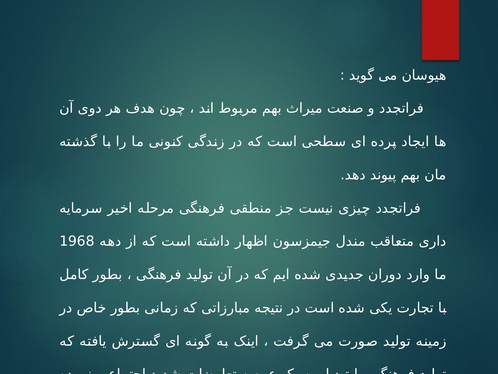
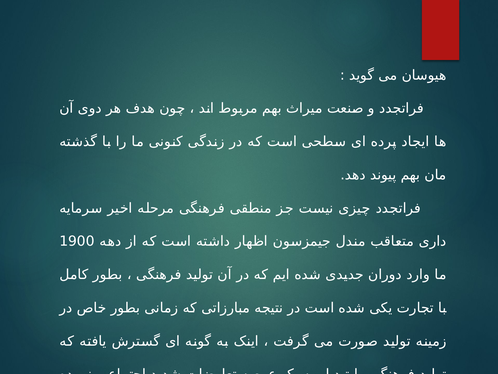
1968: 1968 -> 1900
